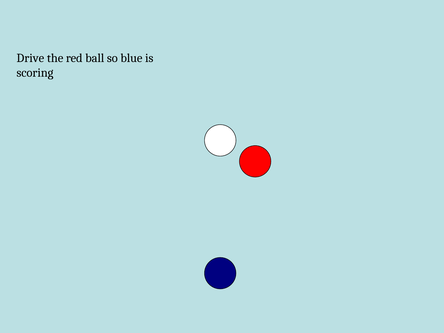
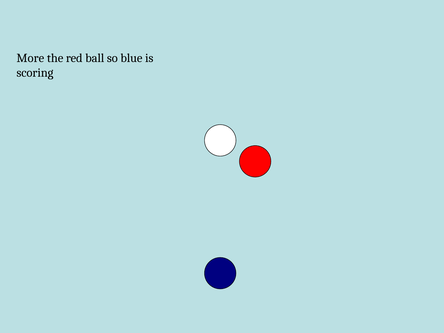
Drive: Drive -> More
